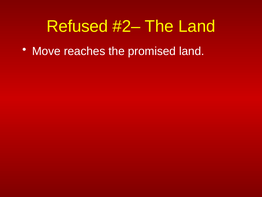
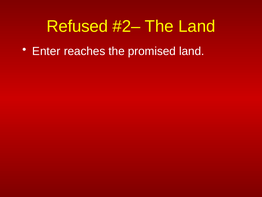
Move: Move -> Enter
